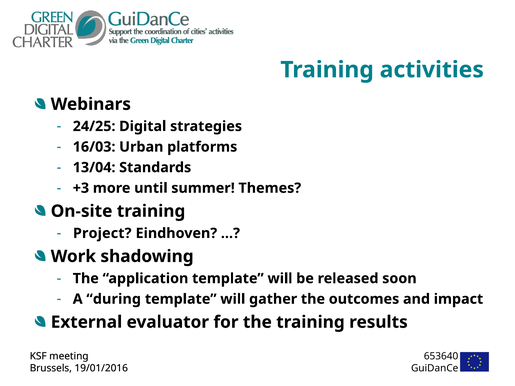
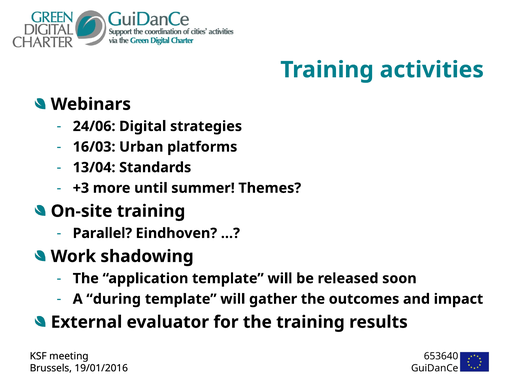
24/25: 24/25 -> 24/06
Project: Project -> Parallel
